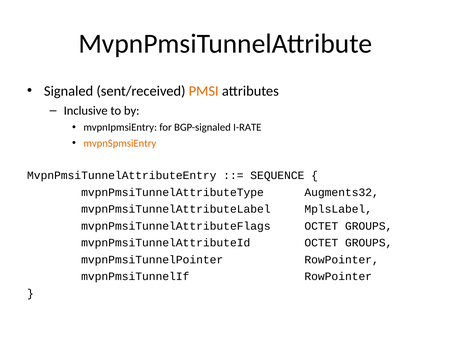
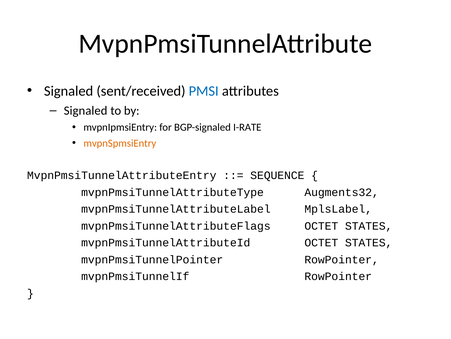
PMSI colour: orange -> blue
Inclusive at (86, 110): Inclusive -> Signaled
mvpnPmsiTunnelAttributeFlags OCTET GROUPS: GROUPS -> STATES
mvpnPmsiTunnelAttributeId OCTET GROUPS: GROUPS -> STATES
